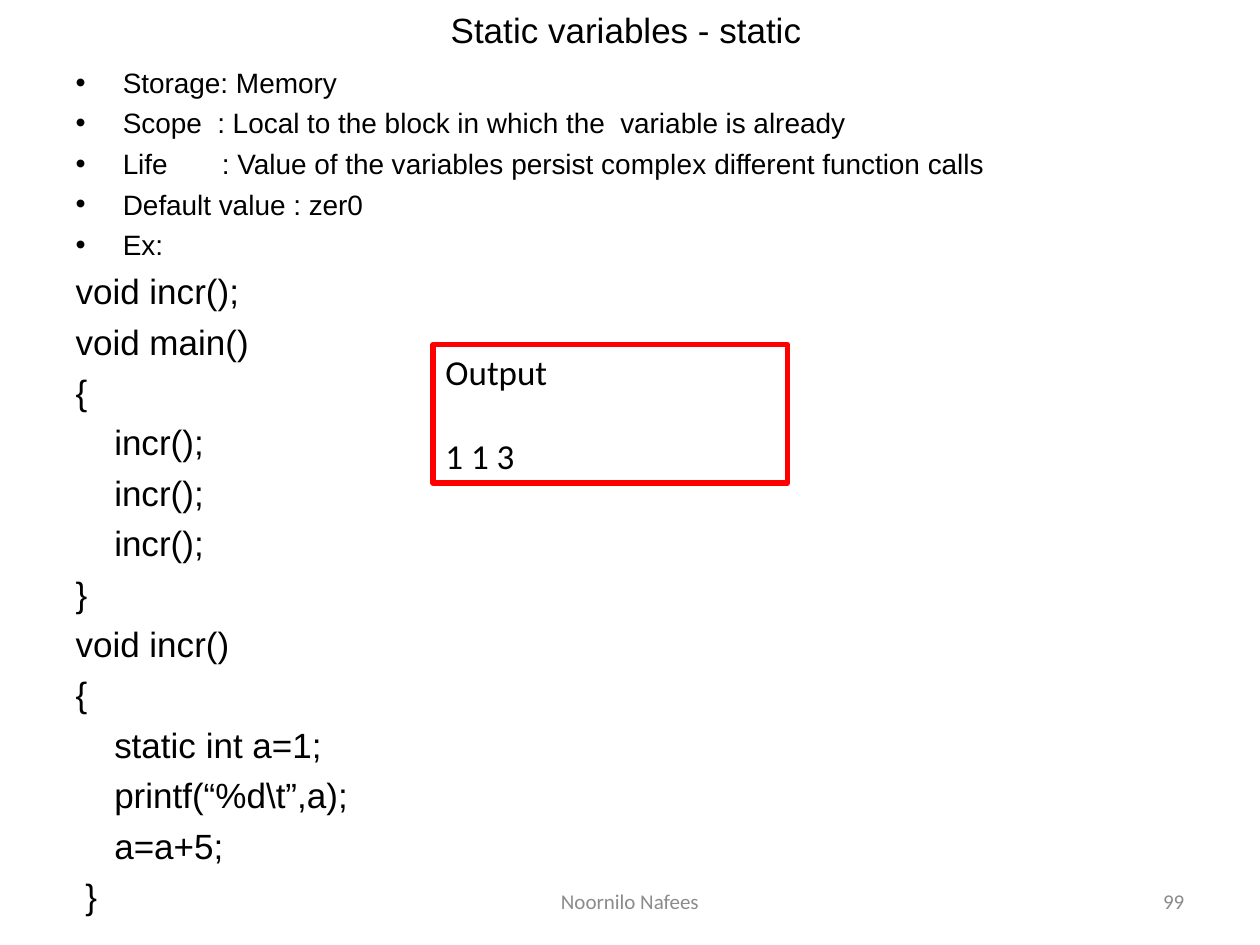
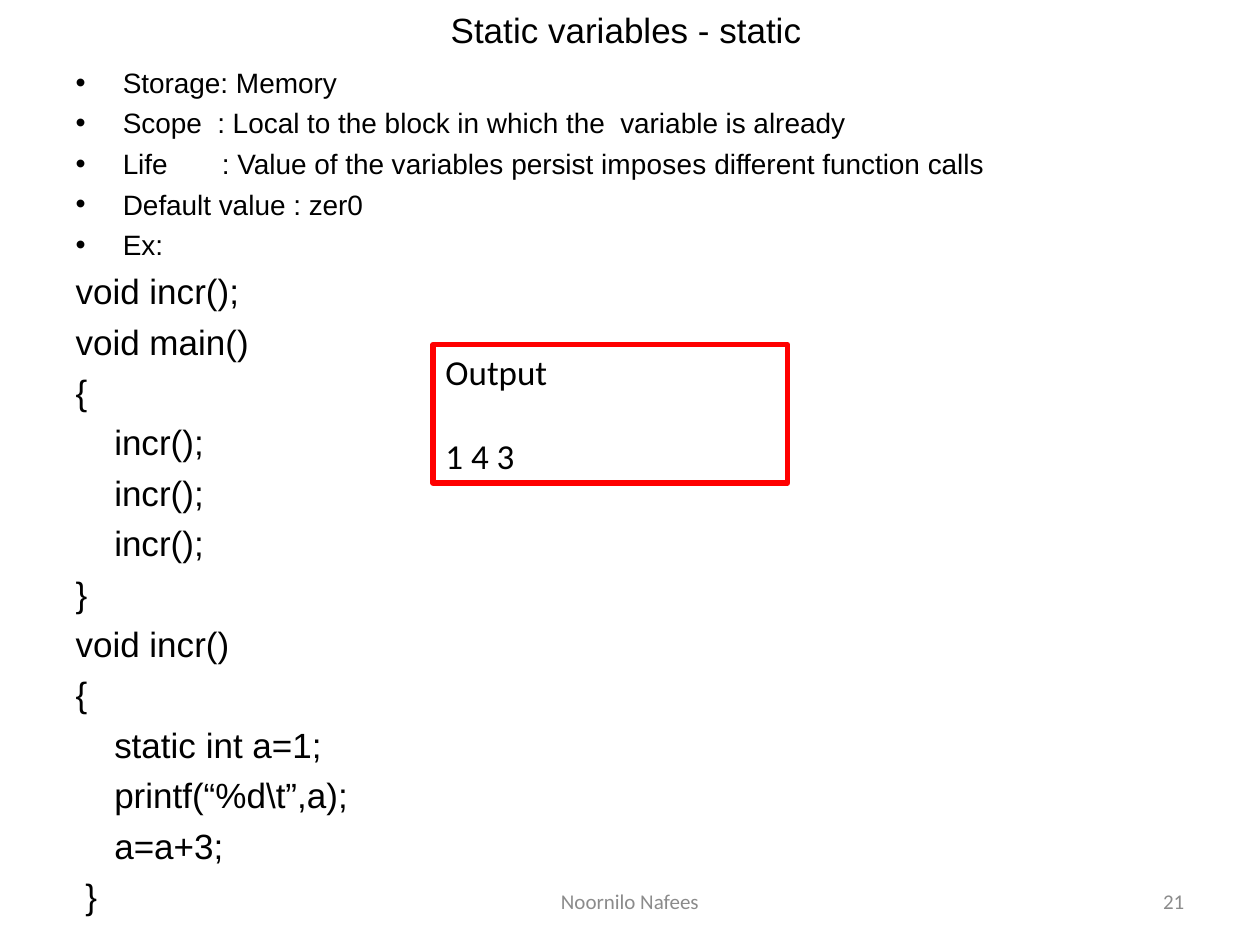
complex: complex -> imposes
1 1: 1 -> 4
a=a+5: a=a+5 -> a=a+3
99: 99 -> 21
